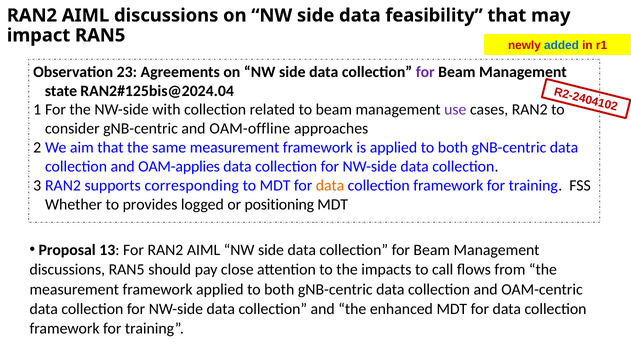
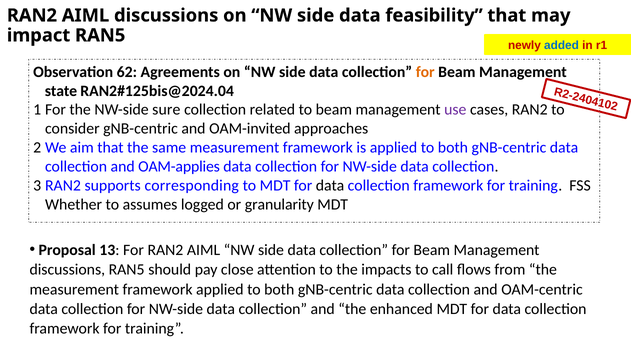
23: 23 -> 62
for at (425, 72) colour: purple -> orange
with: with -> sure
OAM-offline: OAM-offline -> OAM-invited
data at (330, 186) colour: orange -> black
provides: provides -> assumes
positioning: positioning -> granularity
